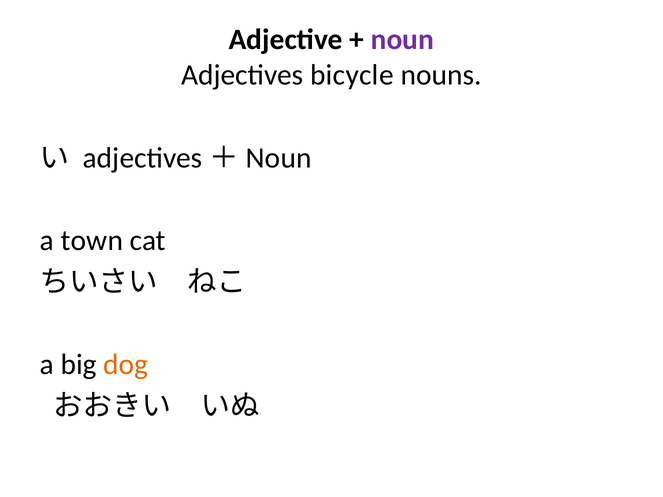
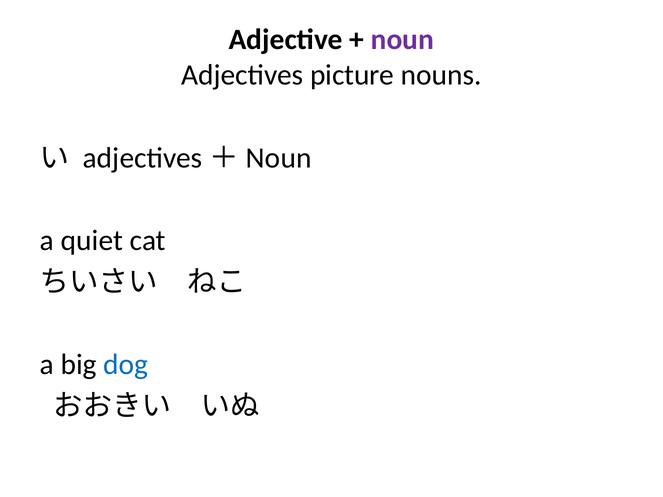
bicycle: bicycle -> picture
town: town -> quiet
dog colour: orange -> blue
